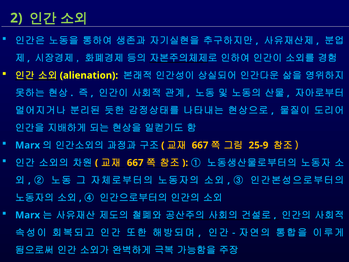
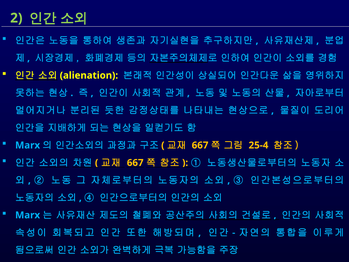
25-9: 25-9 -> 25-4
